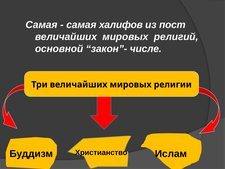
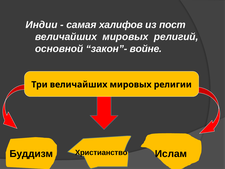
Самая at (42, 25): Самая -> Индии
числе: числе -> войне
